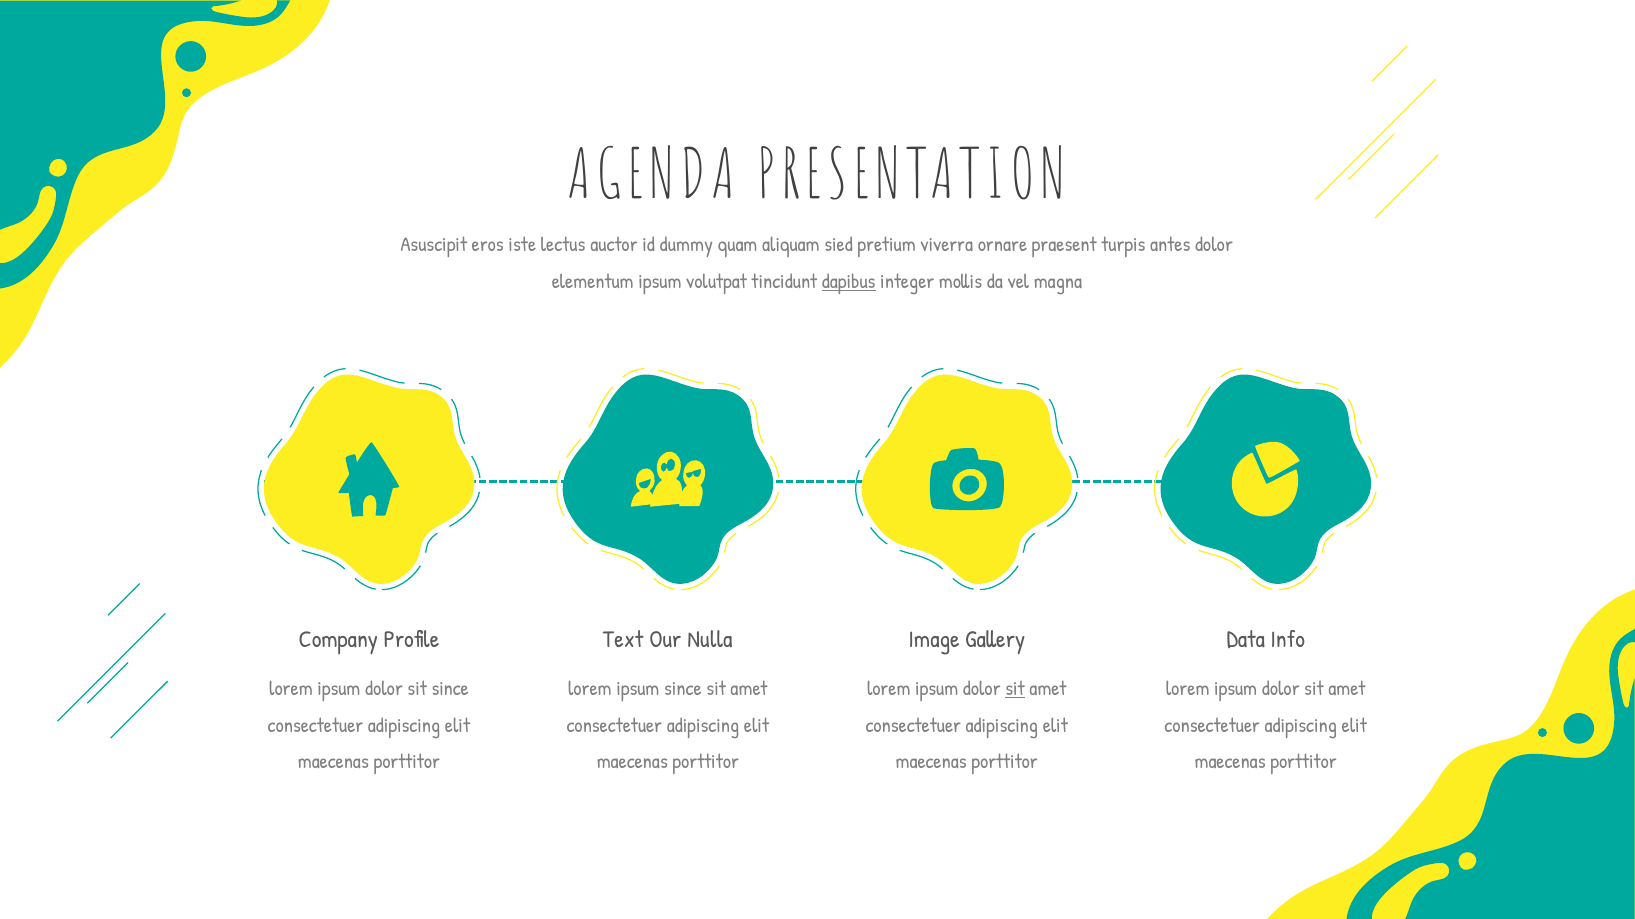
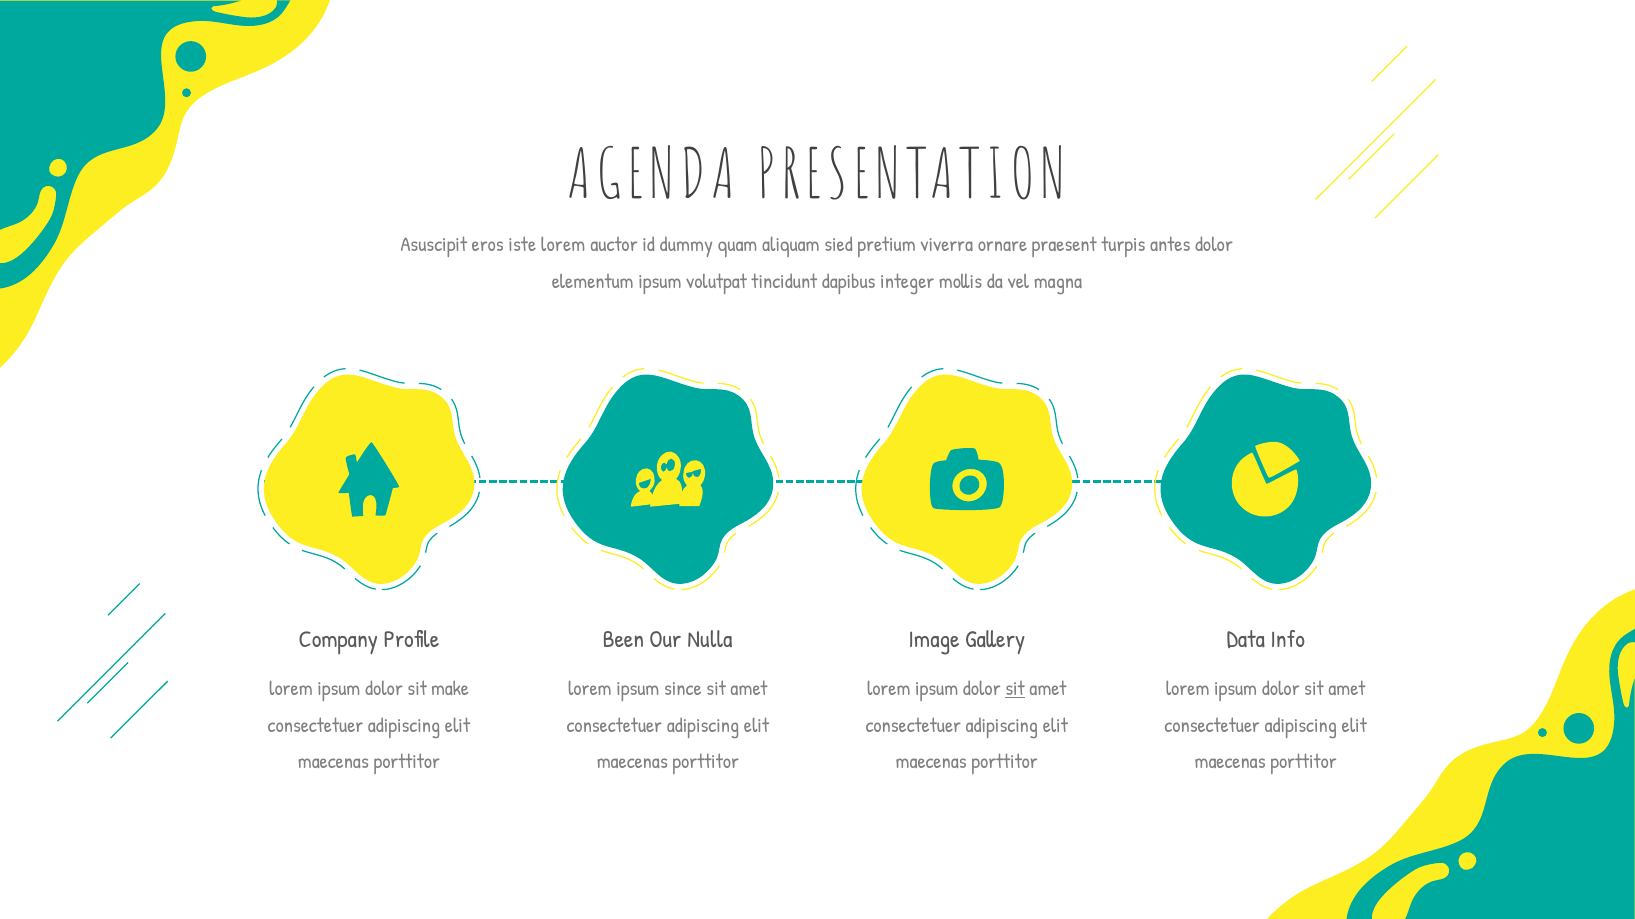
iste lectus: lectus -> lorem
dapibus underline: present -> none
Text: Text -> Been
sit since: since -> make
